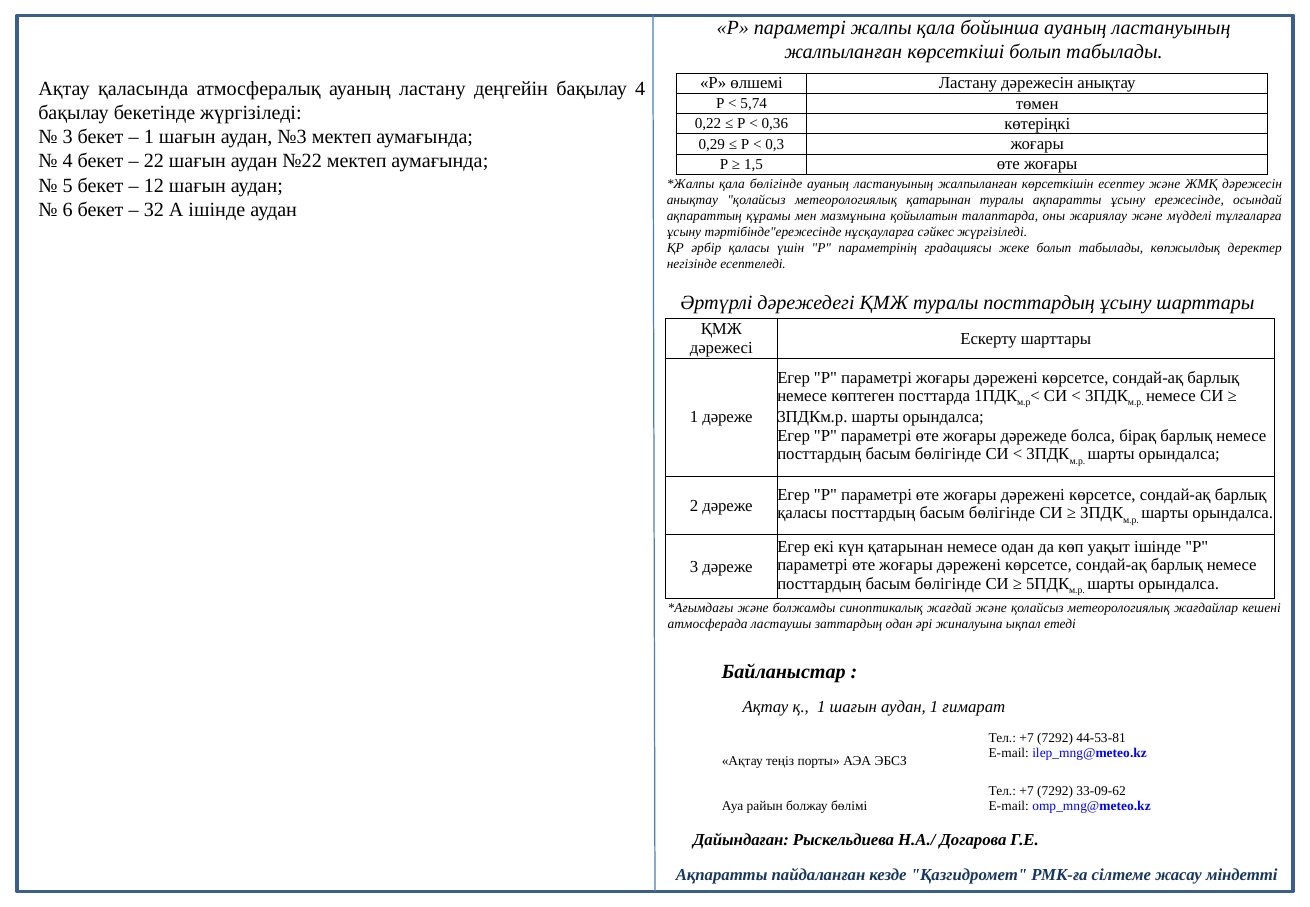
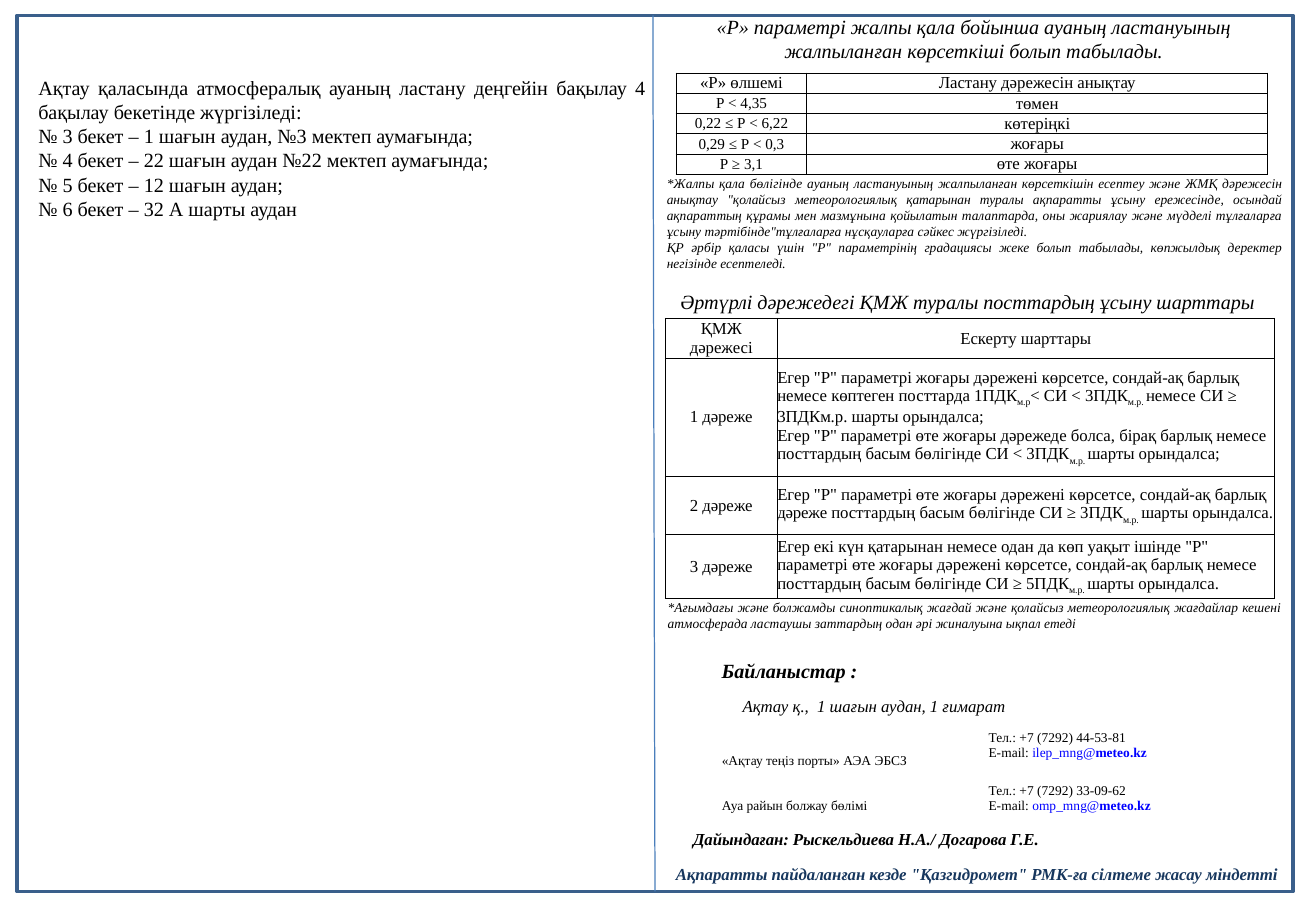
5,74: 5,74 -> 4,35
0,36: 0,36 -> 6,22
1,5: 1,5 -> 3,1
А ішінде: ішінде -> шарты
тәртібінде"ережесінде: тәртібінде"ережесінде -> тәртібінде"тұлғаларға
қаласы at (802, 513): қаласы -> дәреже
